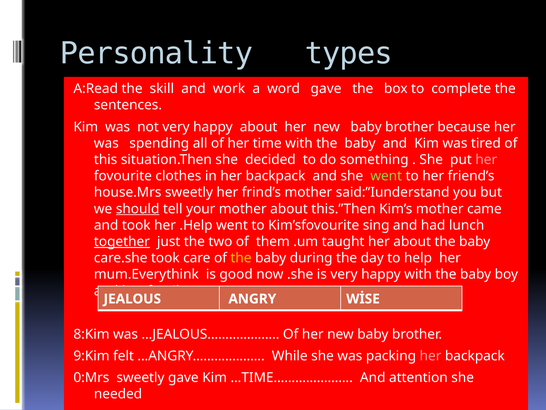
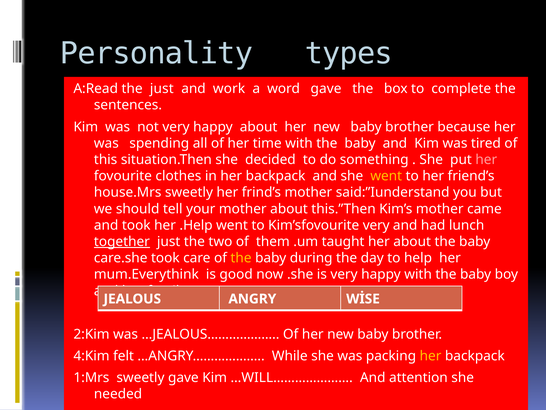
the skill: skill -> just
went at (386, 176) colour: light green -> yellow
should underline: present -> none
Kim’sfovourite sing: sing -> very
8:Kim: 8:Kim -> 2:Kim
9:Kim: 9:Kim -> 4:Kim
her at (431, 356) colour: pink -> yellow
0:Mrs: 0:Mrs -> 1:Mrs
…TIME…………………: …TIME………………… -> …WILL…………………
